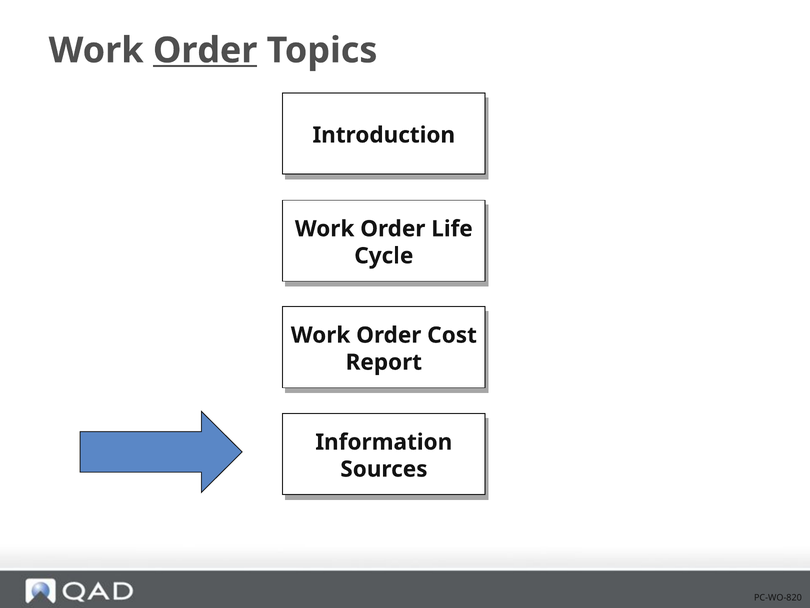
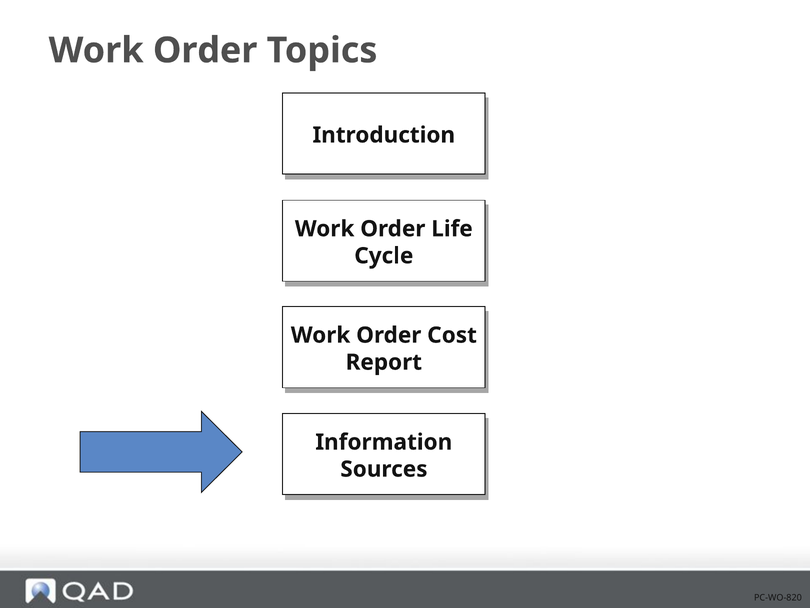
Order at (205, 50) underline: present -> none
